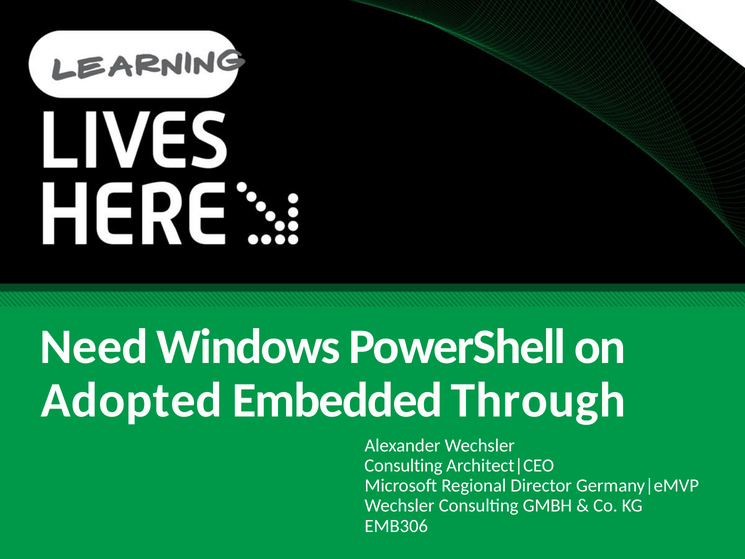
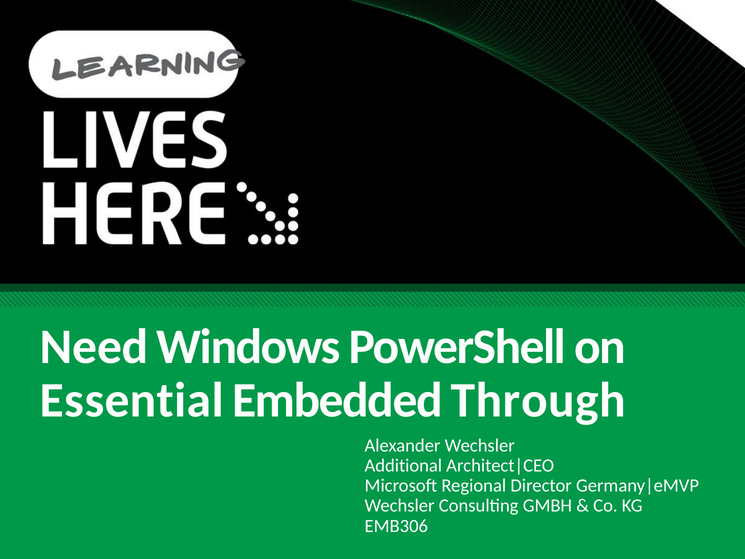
Adopted: Adopted -> Essential
Consulting at (403, 465): Consulting -> Additional
